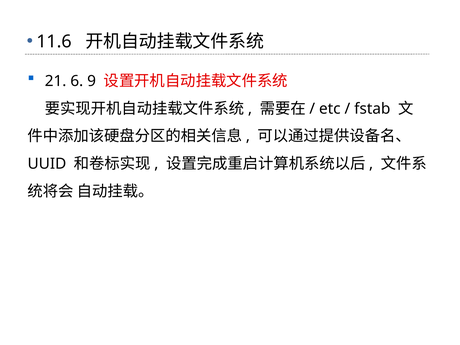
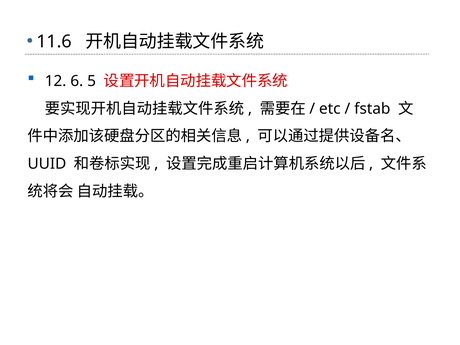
21: 21 -> 12
9: 9 -> 5
